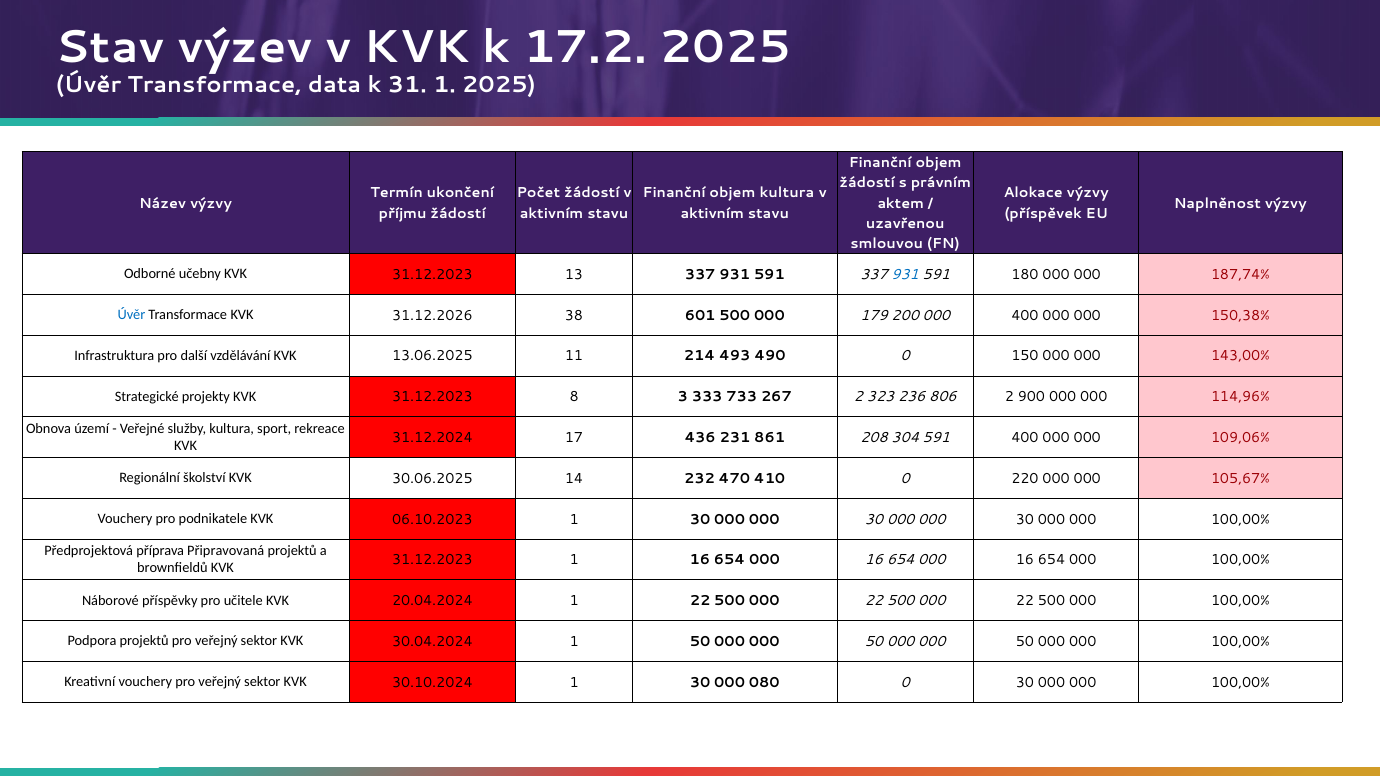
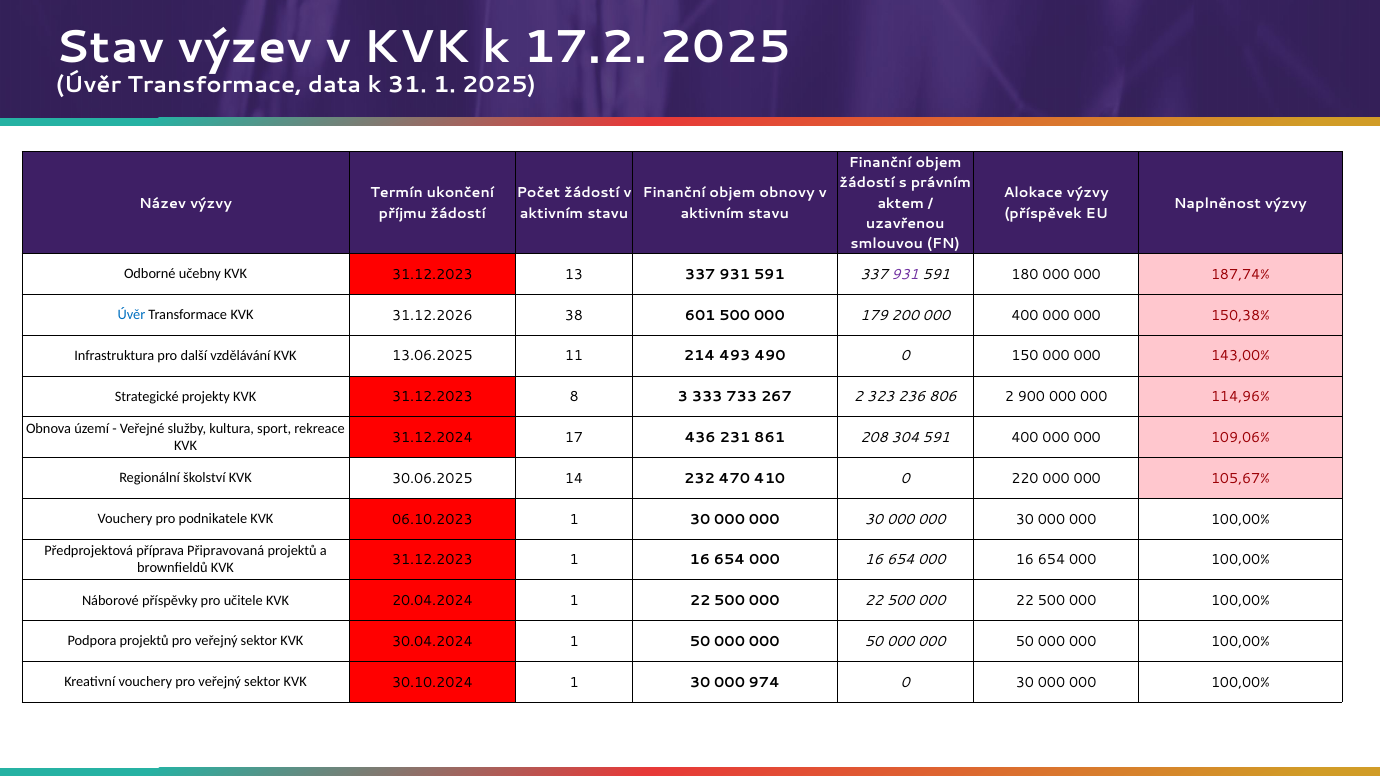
objem kultura: kultura -> obnovy
931 at (905, 275) colour: blue -> purple
080: 080 -> 974
